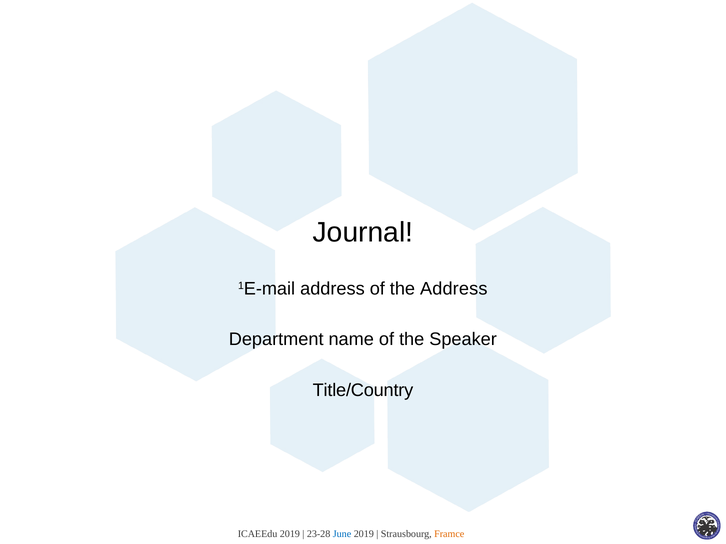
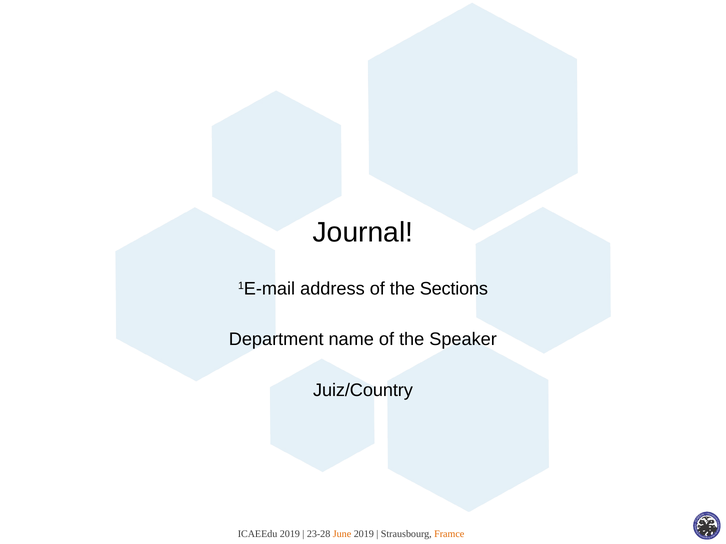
the Address: Address -> Sections
Title/Country: Title/Country -> Juiz/Country
June colour: blue -> orange
